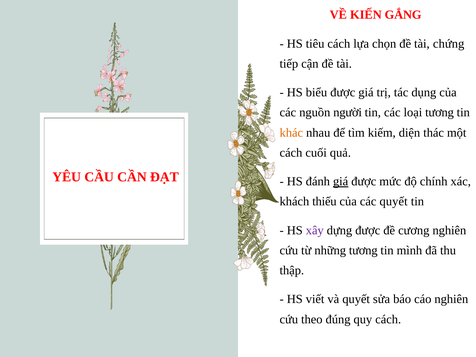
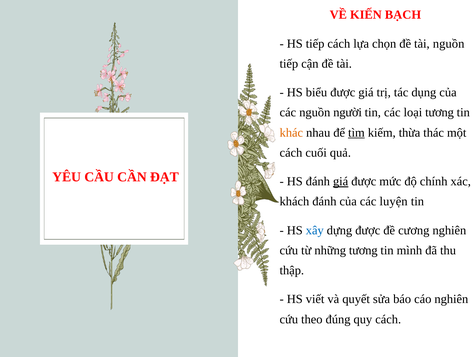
GẮNG: GẮNG -> BẠCH
HS tiêu: tiêu -> tiếp
tài chứng: chứng -> nguồn
tìm underline: none -> present
diện: diện -> thừa
khách thiếu: thiếu -> đánh
các quyết: quyết -> luyện
xây colour: purple -> blue
